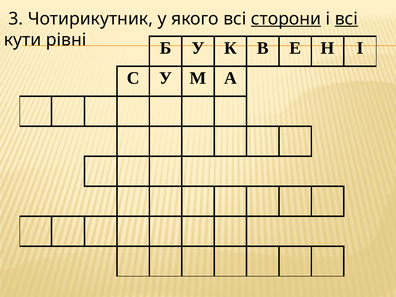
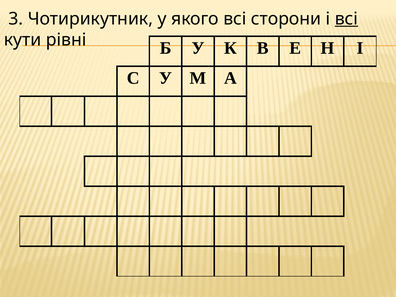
сторони underline: present -> none
